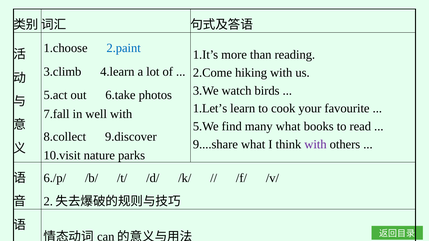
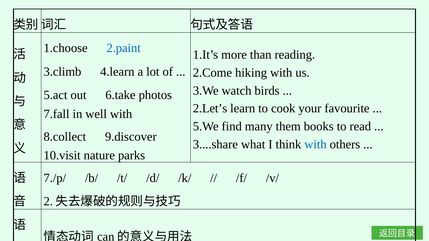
1.Let’s: 1.Let’s -> 2.Let’s
many what: what -> them
9....share: 9....share -> 3....share
with at (316, 145) colour: purple -> blue
6./p/: 6./p/ -> 7./p/
